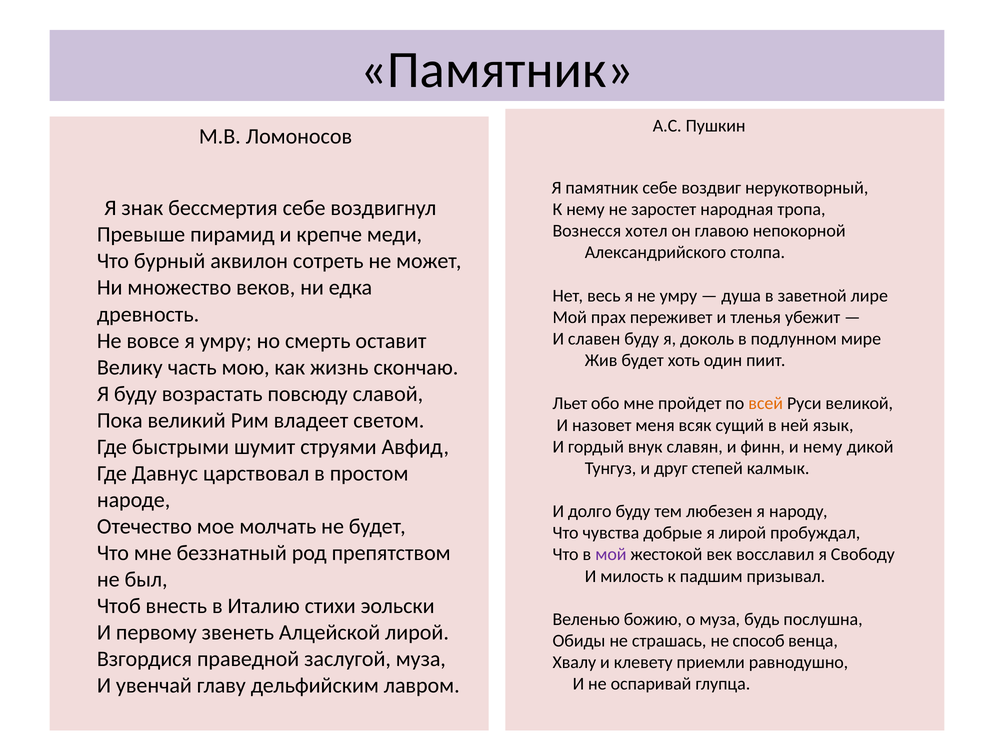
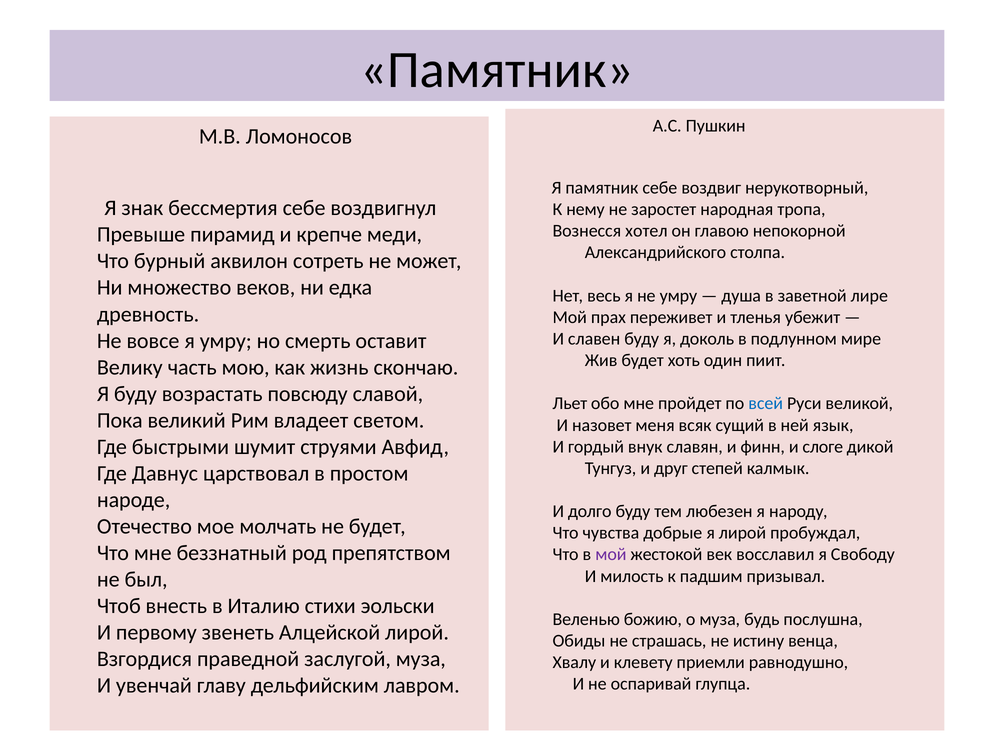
всей colour: orange -> blue
и нему: нему -> слоге
способ: способ -> истину
